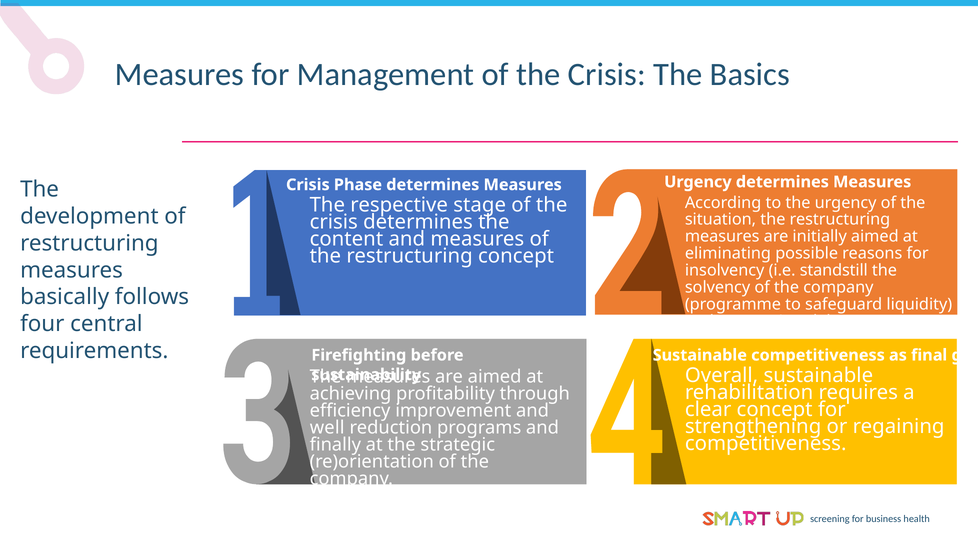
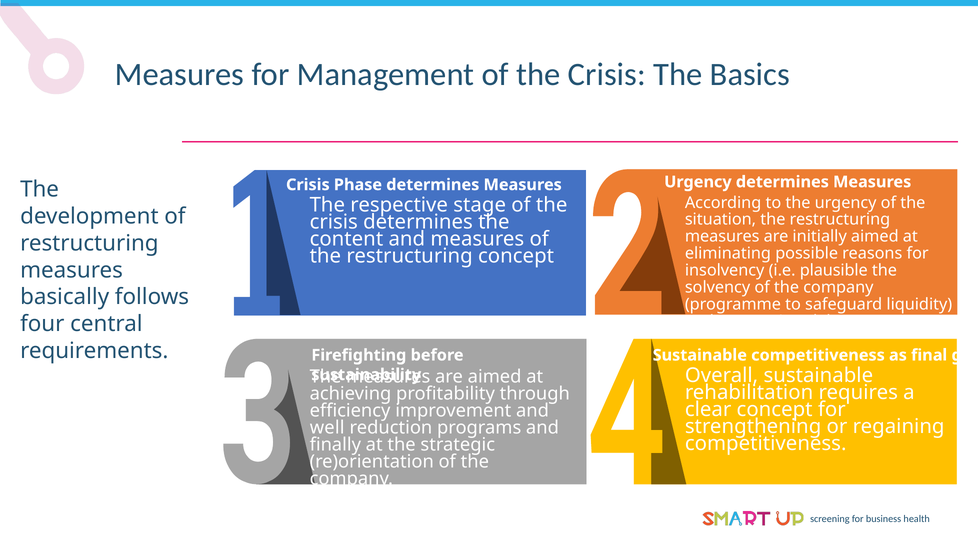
standstill: standstill -> plausible
